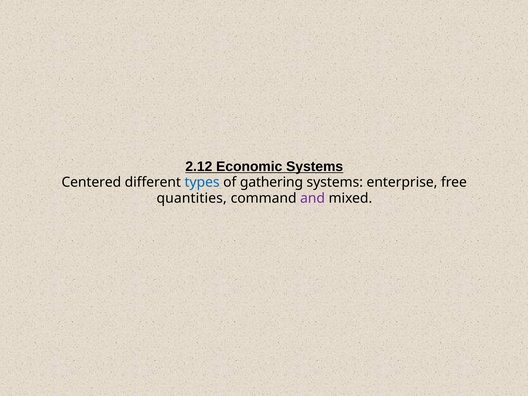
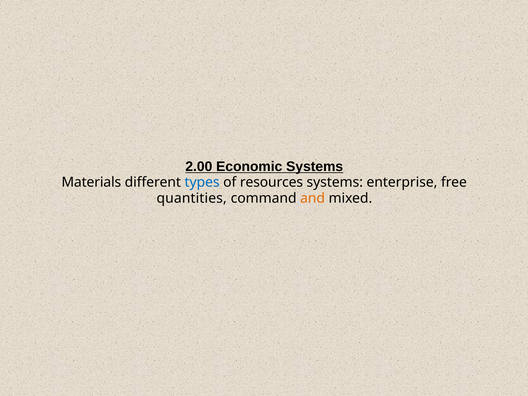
2.12: 2.12 -> 2.00
Centered: Centered -> Materials
gathering: gathering -> resources
and colour: purple -> orange
